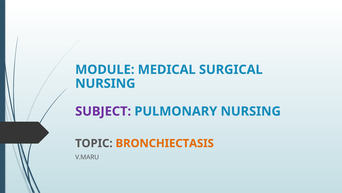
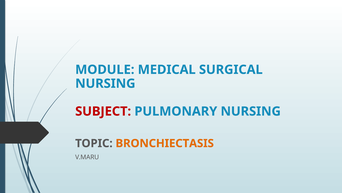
SUBJECT colour: purple -> red
